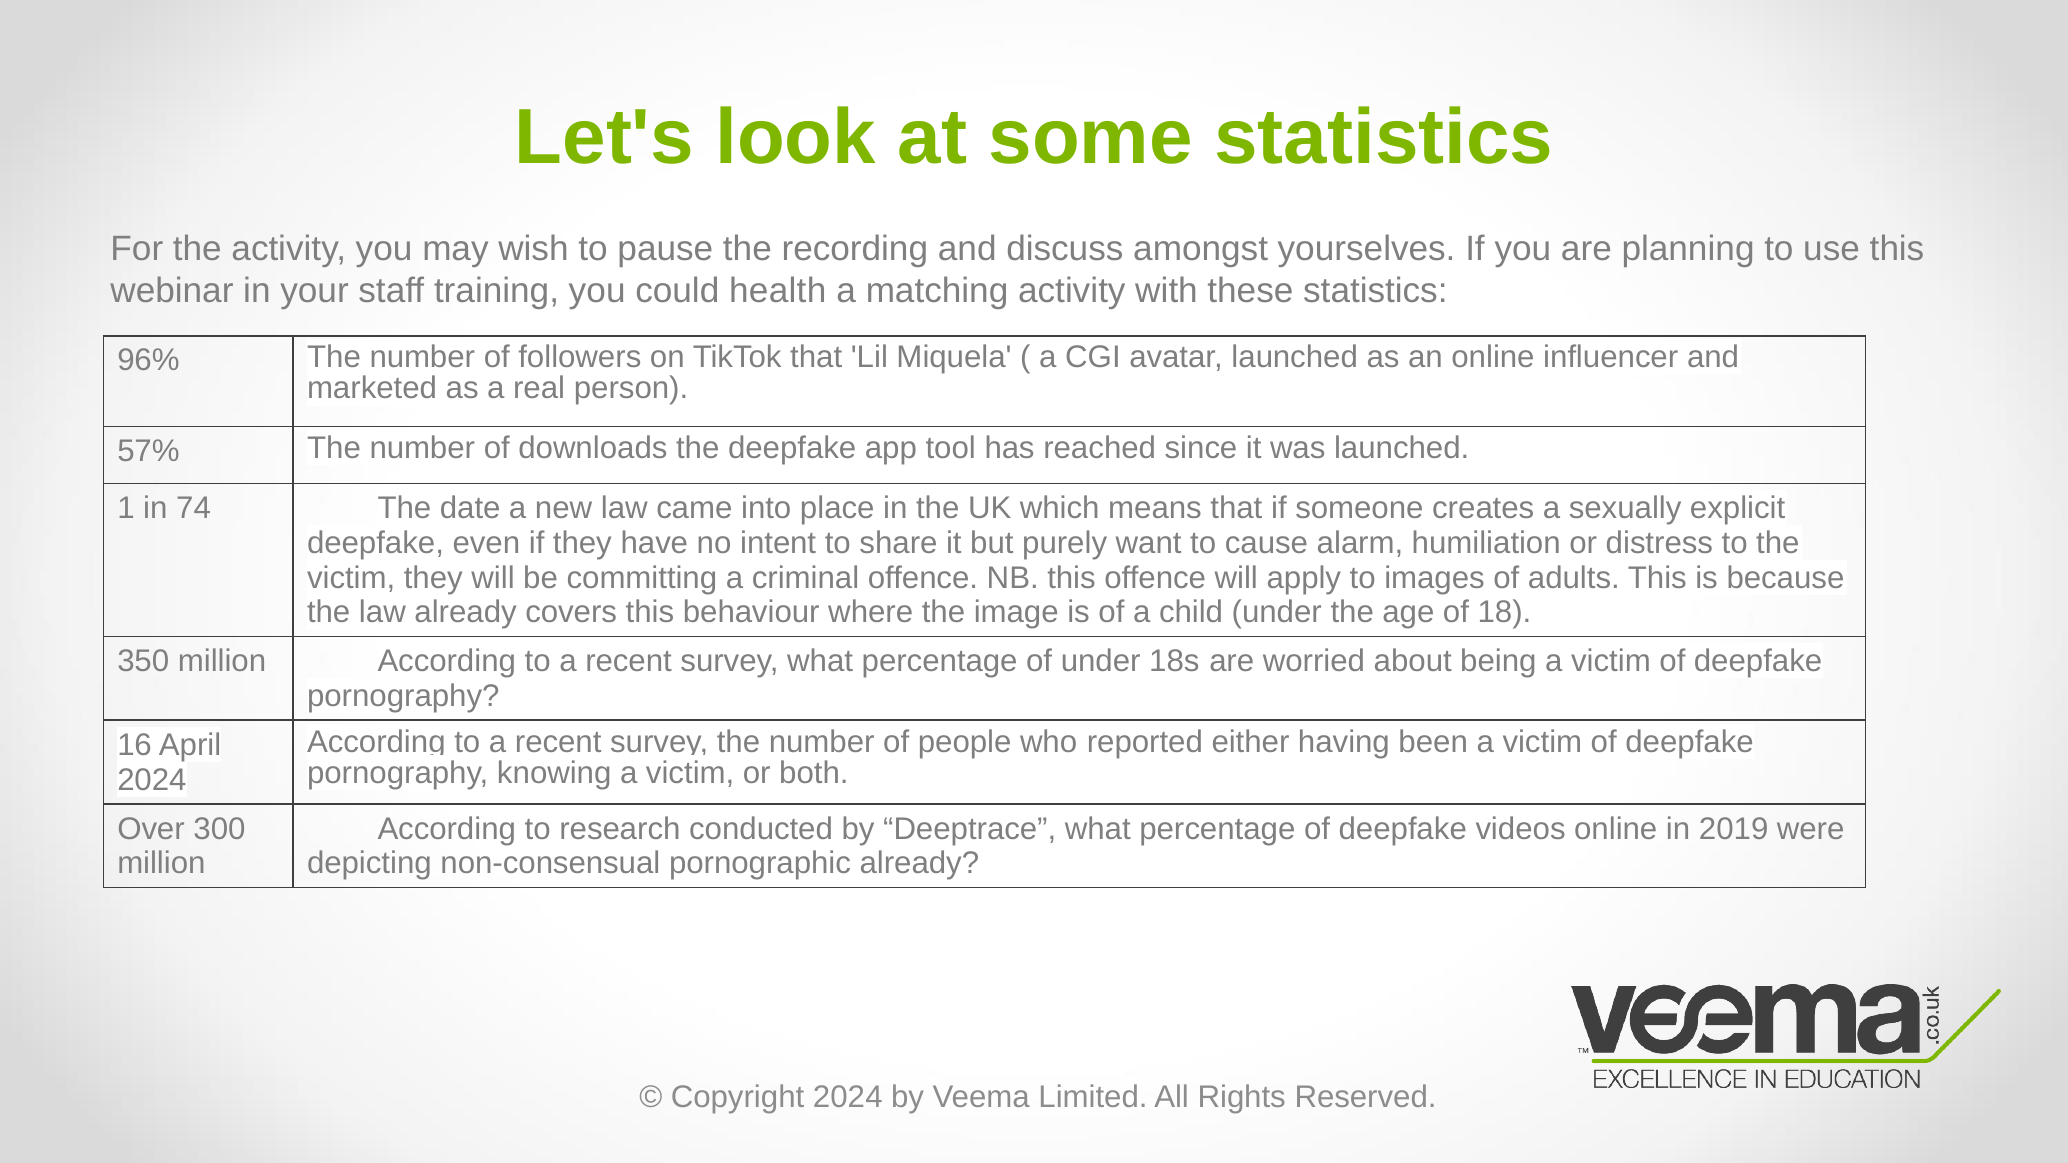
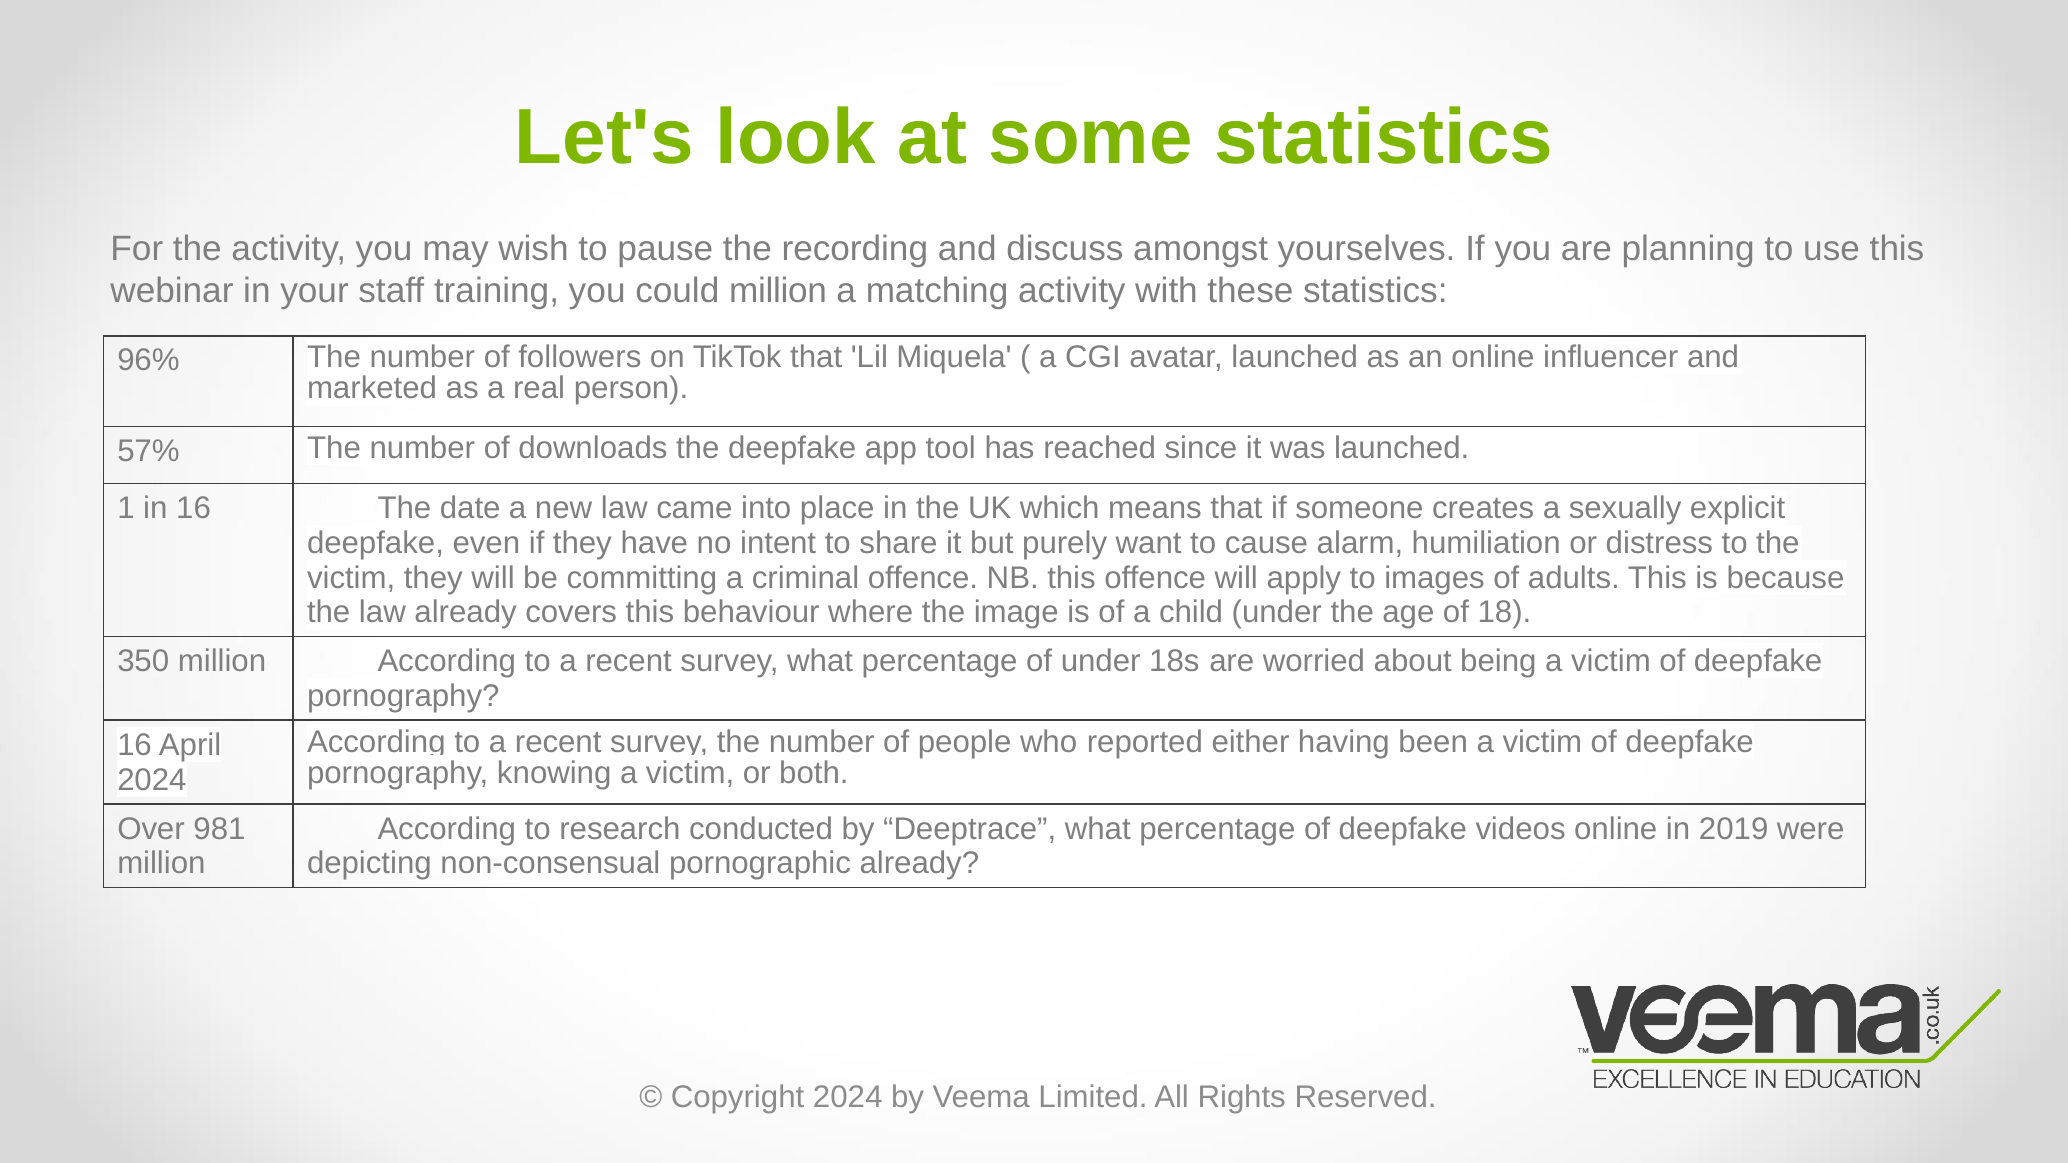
could health: health -> million
in 74: 74 -> 16
300: 300 -> 981
